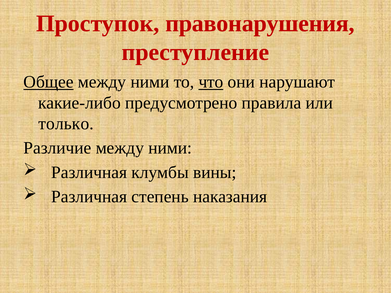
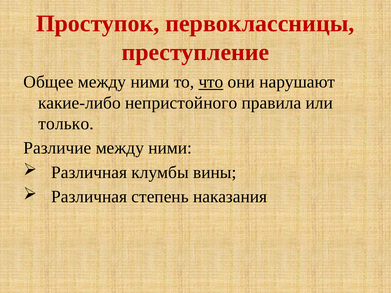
правонарушения: правонарушения -> первоклассницы
Общее underline: present -> none
предусмотрено: предусмотрено -> непристойного
